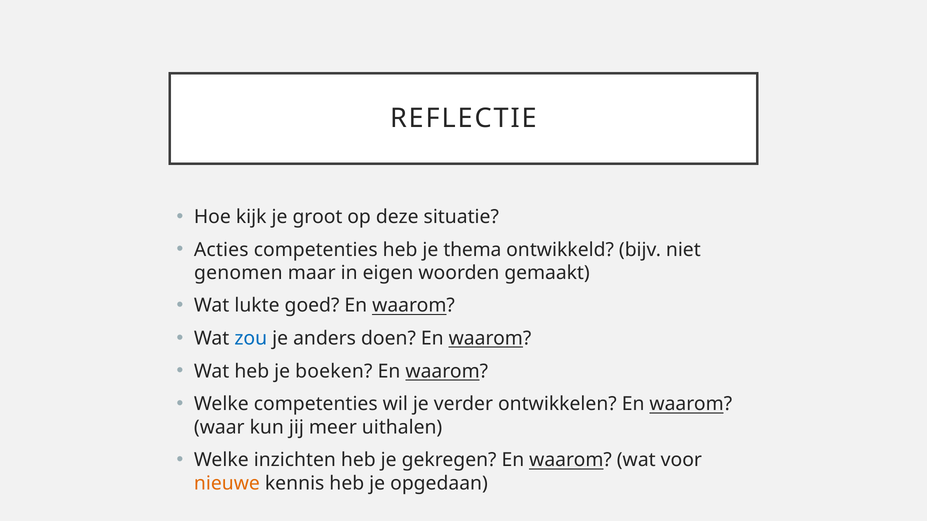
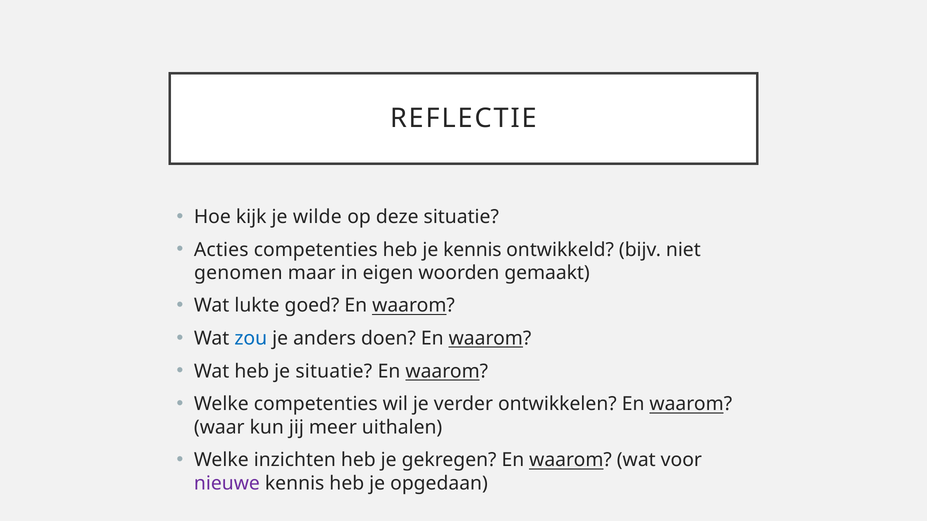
groot: groot -> wilde
je thema: thema -> kennis
je boeken: boeken -> situatie
nieuwe colour: orange -> purple
